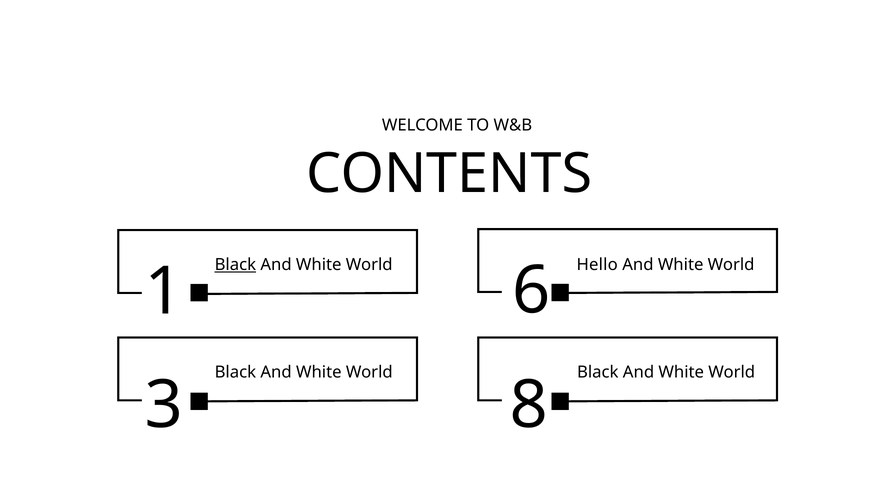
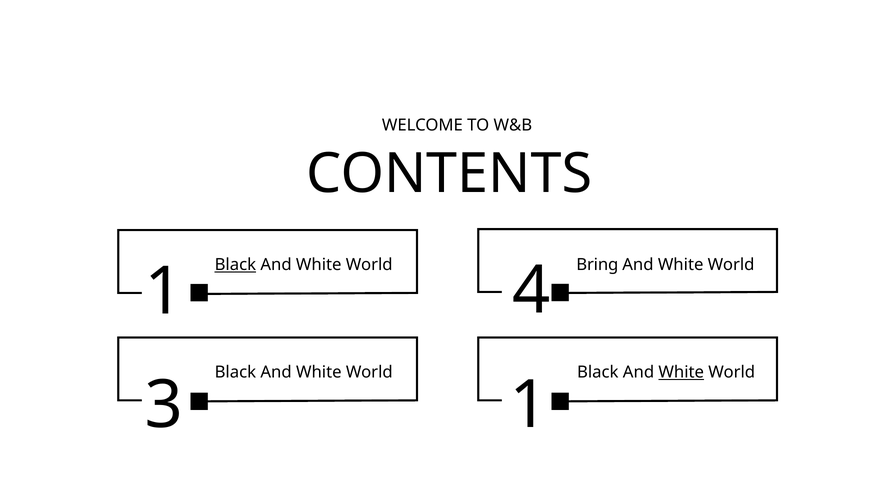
Hello: Hello -> Bring
6: 6 -> 4
White at (681, 372) underline: none -> present
3 8: 8 -> 1
